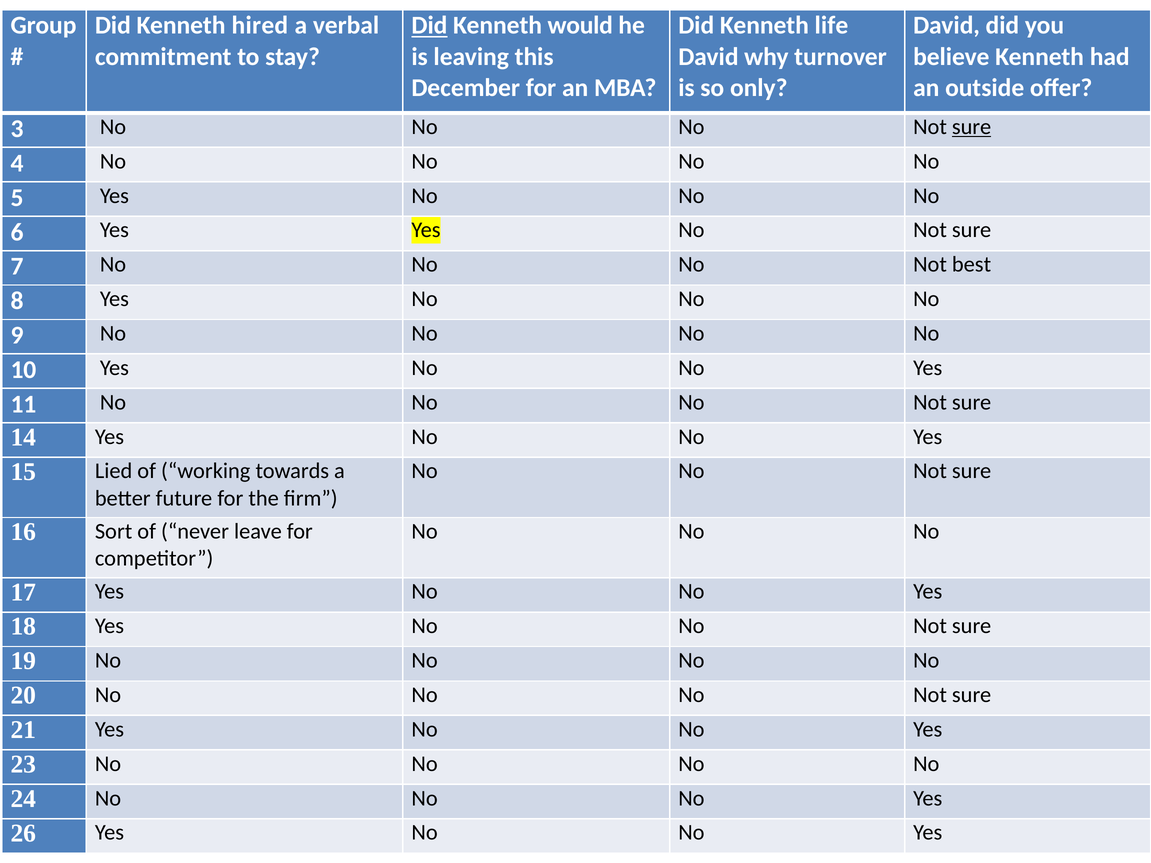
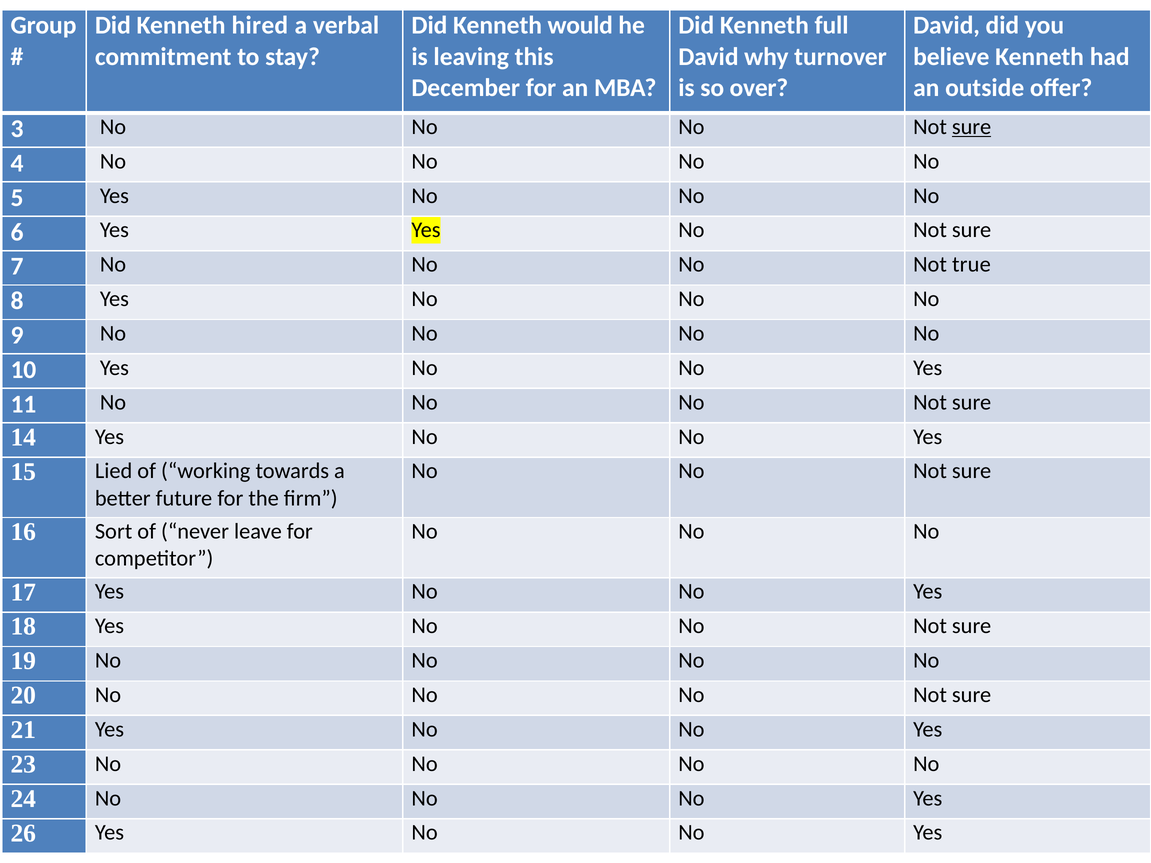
Did at (429, 26) underline: present -> none
life: life -> full
only: only -> over
best: best -> true
